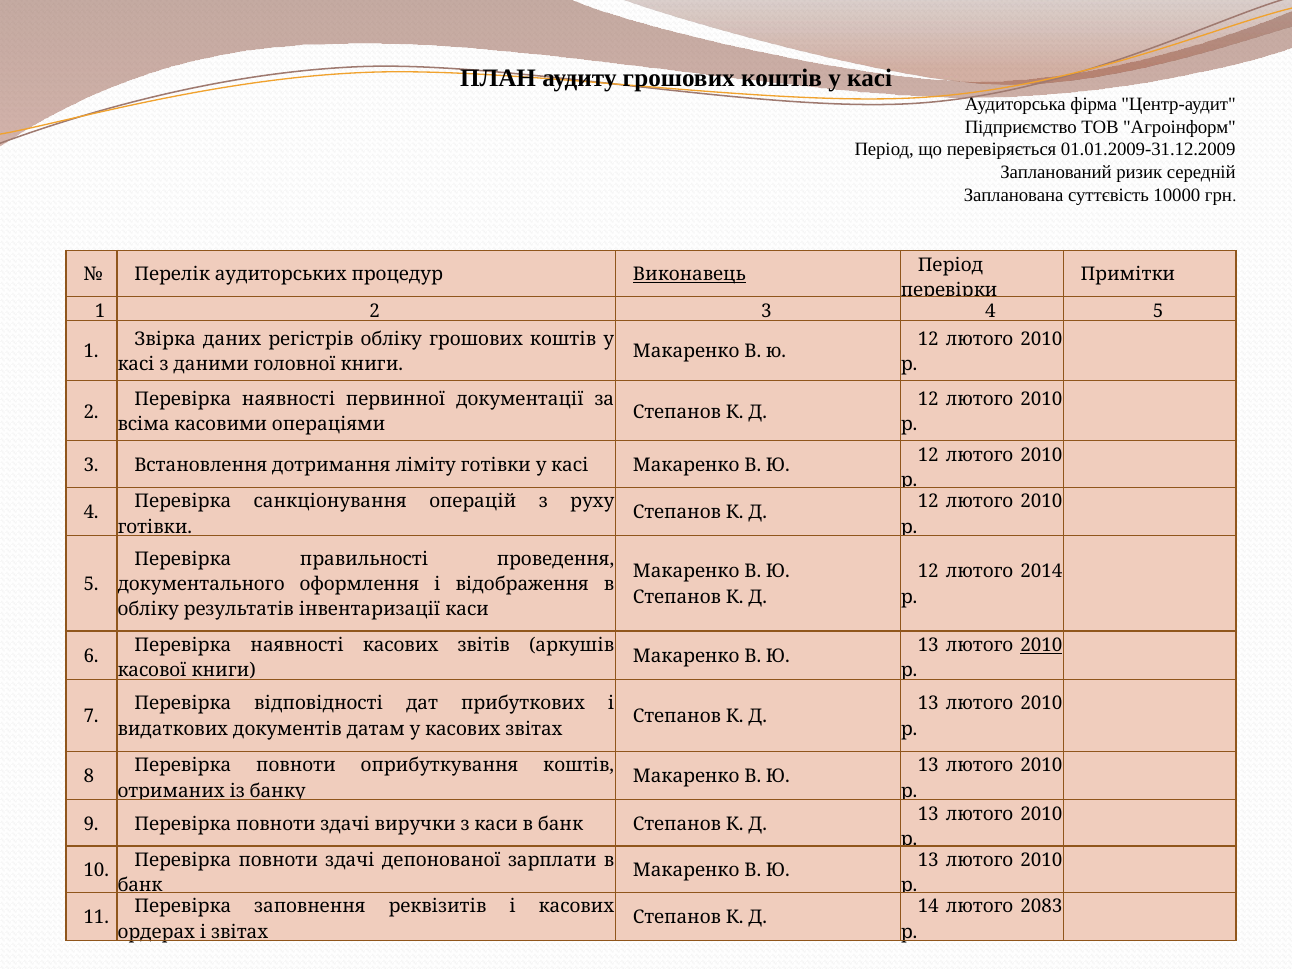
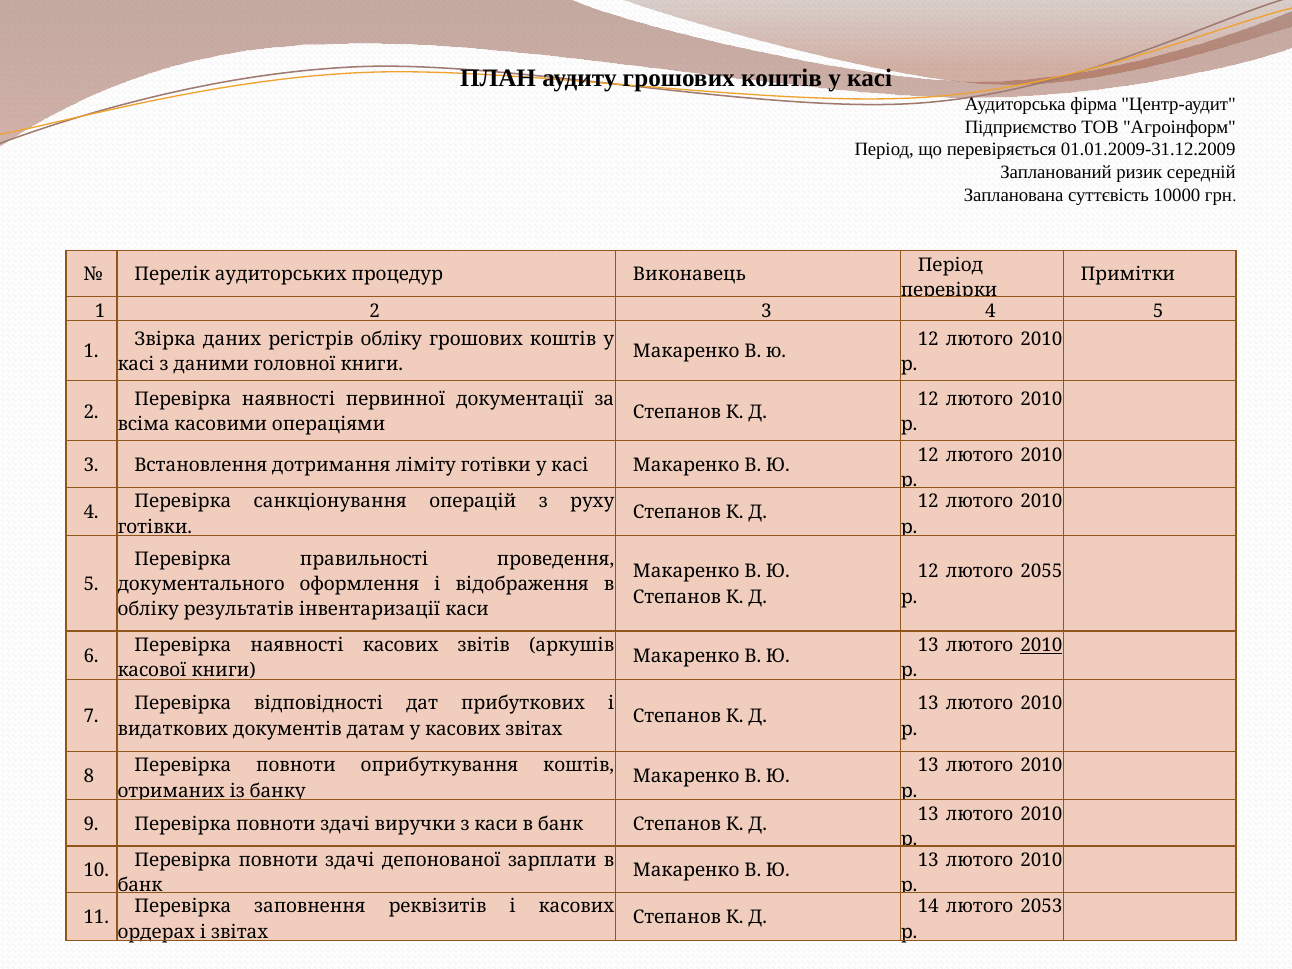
Виконавець underline: present -> none
2014: 2014 -> 2055
2083: 2083 -> 2053
